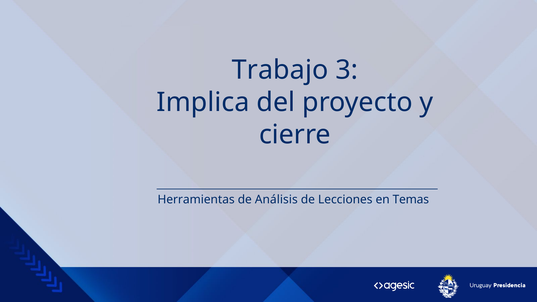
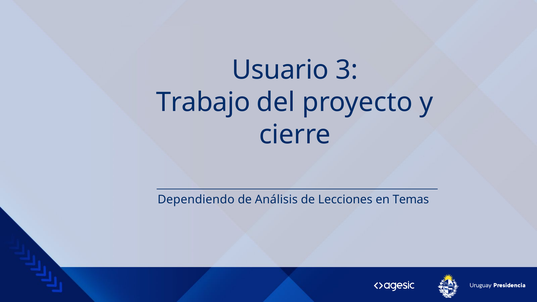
Trabajo: Trabajo -> Usuario
Implica: Implica -> Trabajo
Herramientas: Herramientas -> Dependiendo
